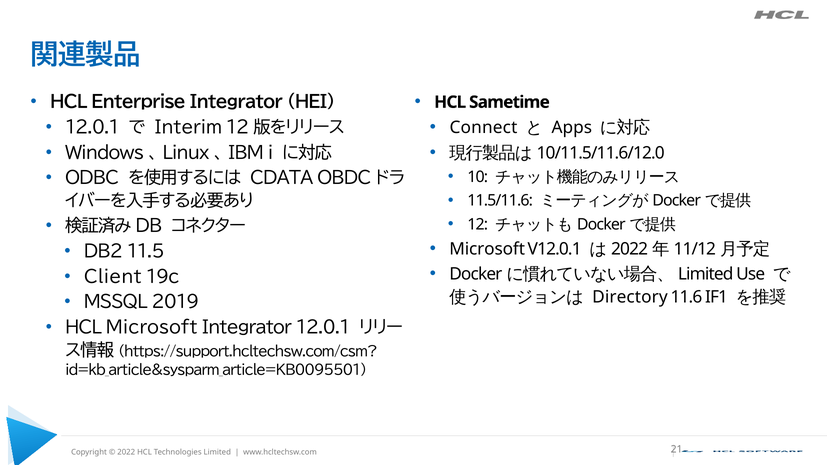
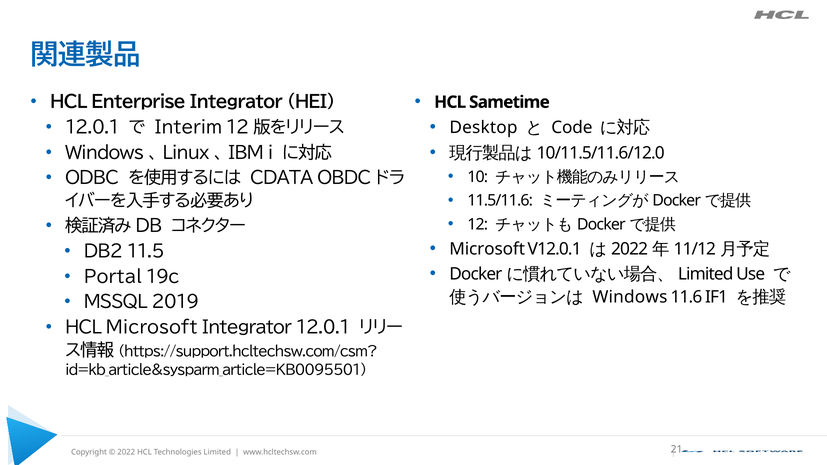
Connect: Connect -> Desktop
Apps: Apps -> Code
Client: Client -> Portal
Directory: Directory -> Windows
